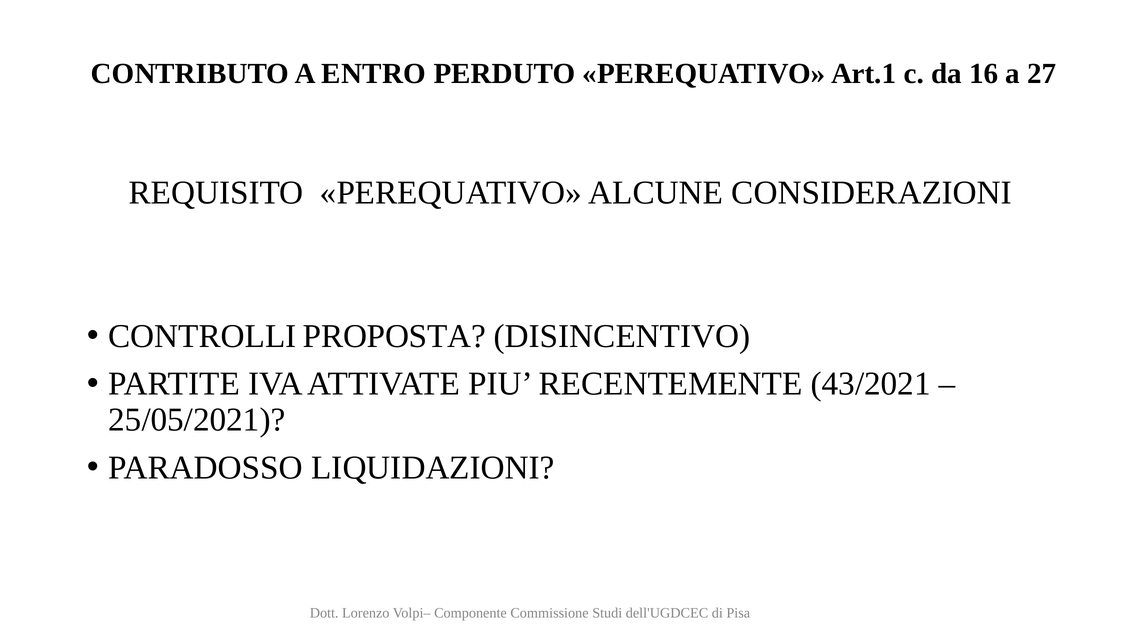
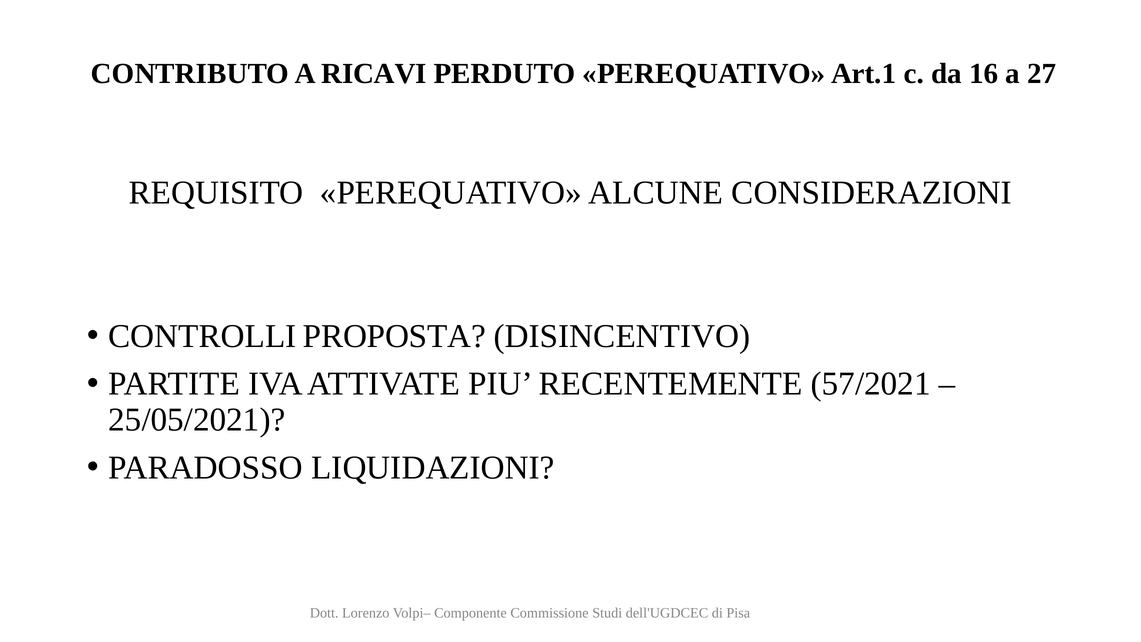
ENTRO: ENTRO -> RICAVI
43/2021: 43/2021 -> 57/2021
